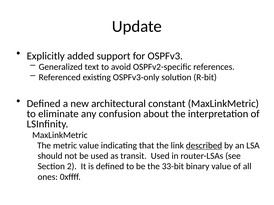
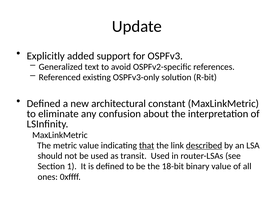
that underline: none -> present
2: 2 -> 1
33-bit: 33-bit -> 18-bit
